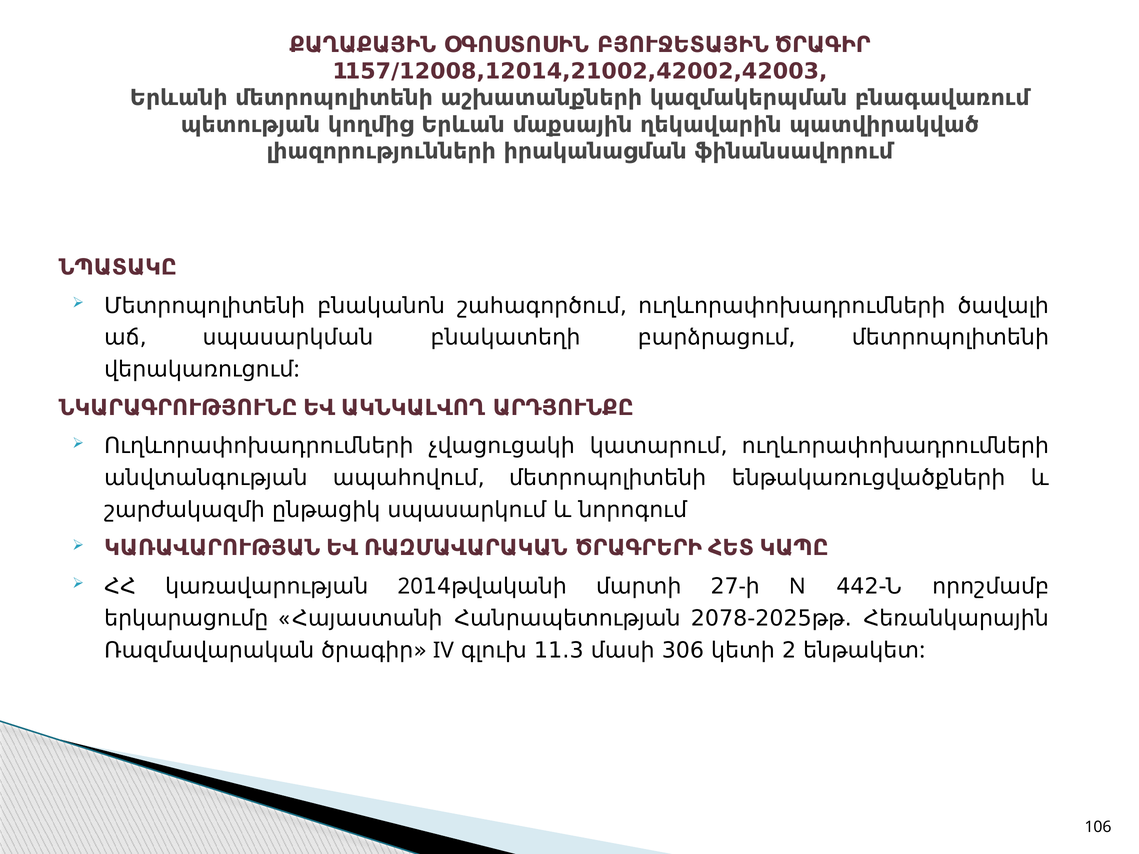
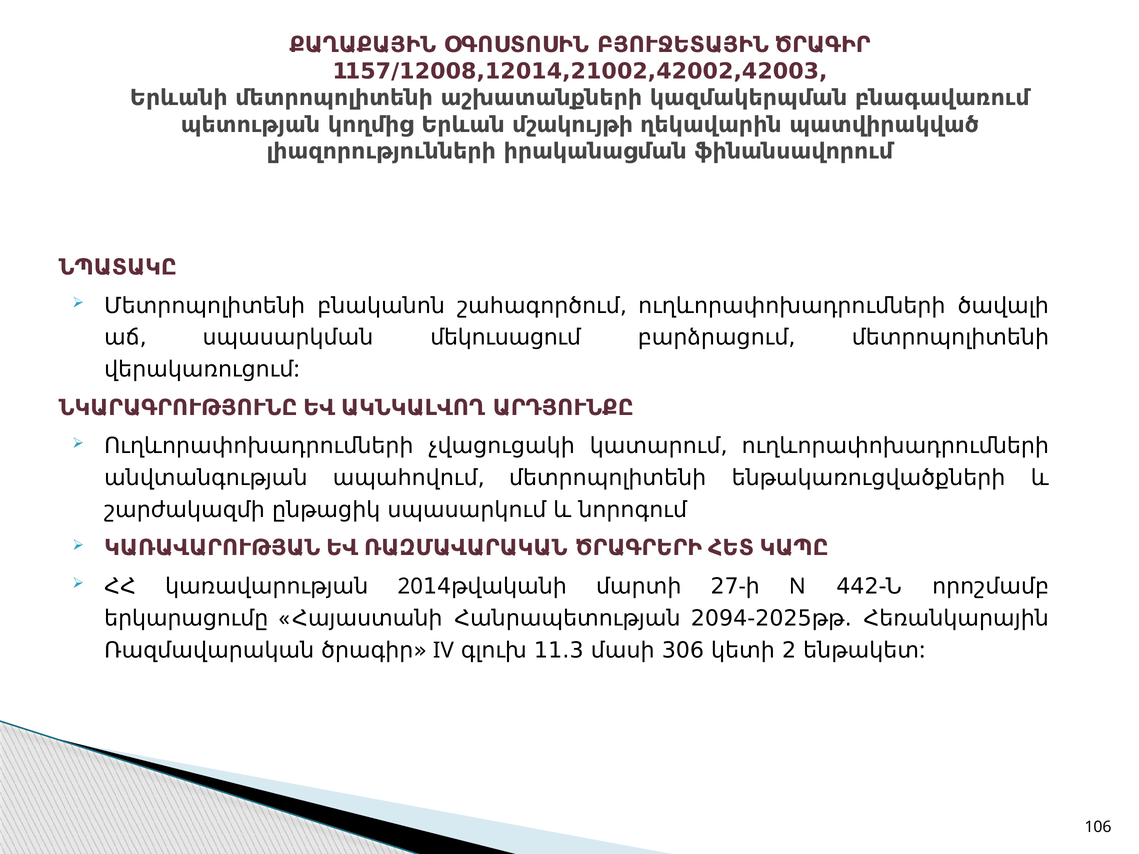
մաքսային: մաքսային -> մշակույթի
բնակատեղի: բնակատեղի -> մեկուսացում
2078-2025թթ․: 2078-2025թթ․ -> 2094-2025թթ․
